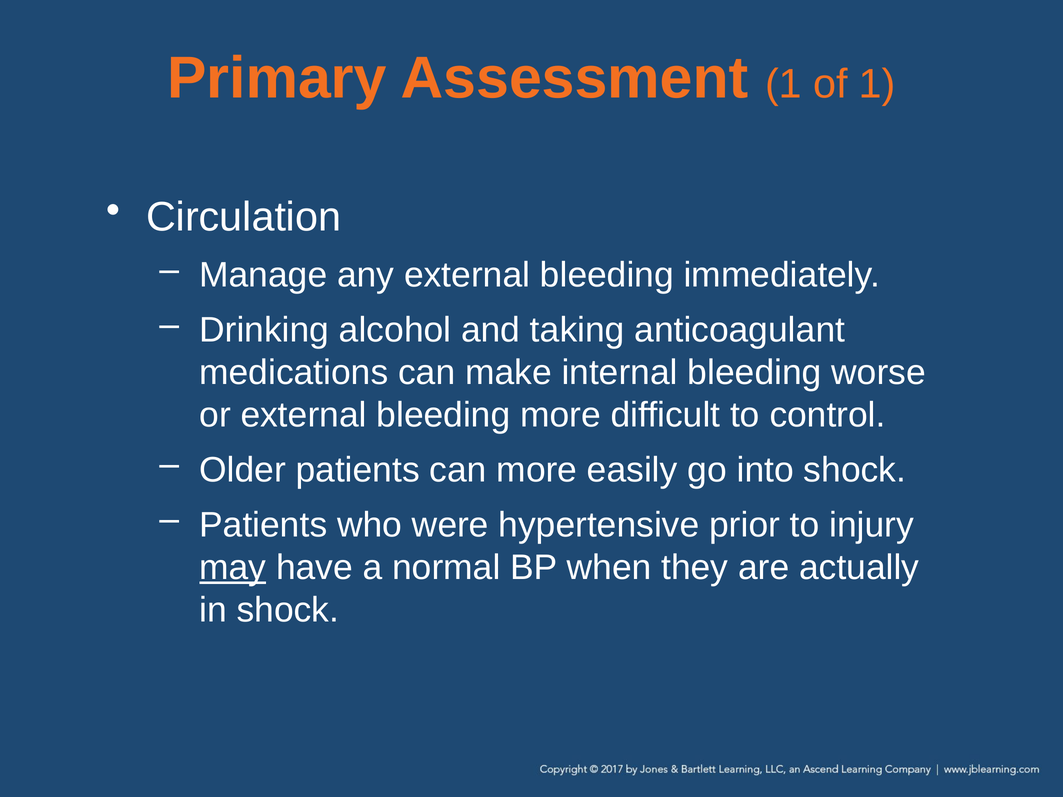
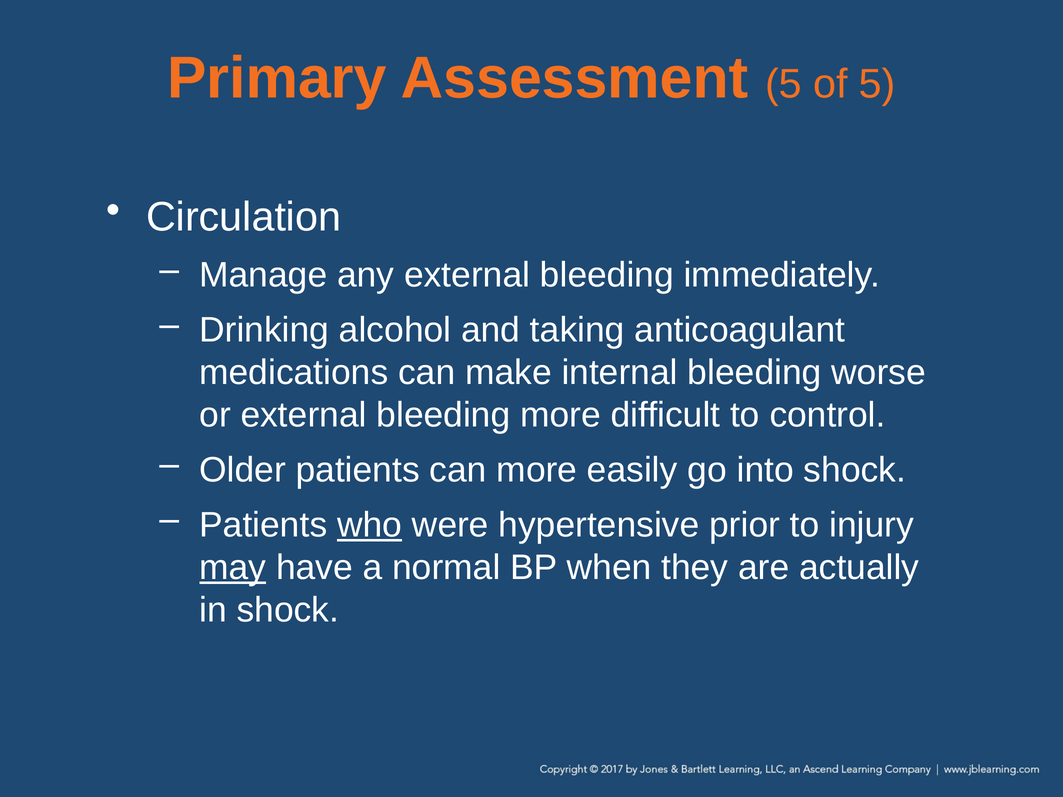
Assessment 1: 1 -> 5
of 1: 1 -> 5
who underline: none -> present
